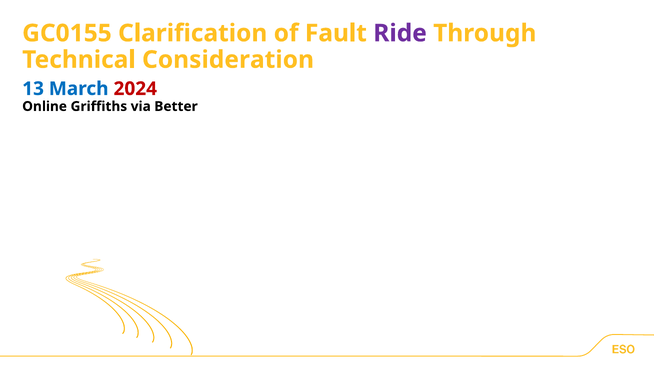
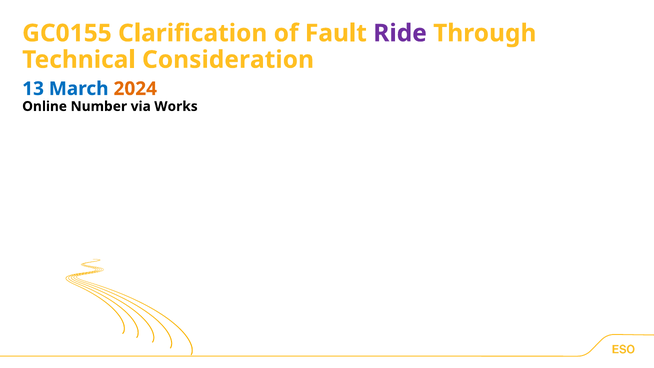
2024 colour: red -> orange
Griffiths: Griffiths -> Number
Better: Better -> Works
